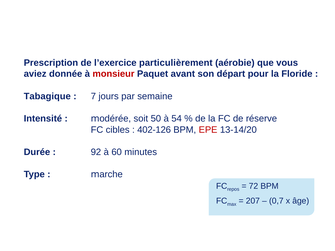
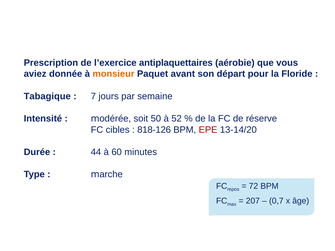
particulièrement: particulièrement -> antiplaquettaires
monsieur colour: red -> orange
54: 54 -> 52
402-126: 402-126 -> 818-126
92: 92 -> 44
